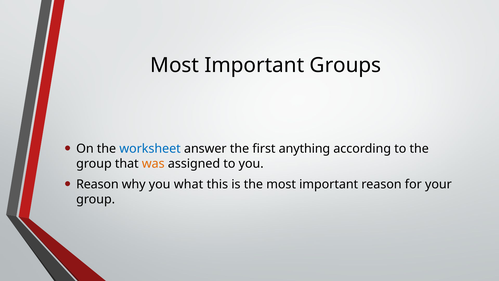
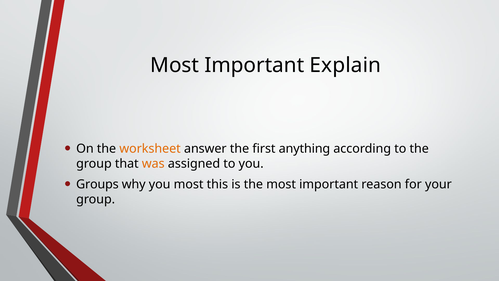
Groups: Groups -> Explain
worksheet colour: blue -> orange
Reason at (97, 184): Reason -> Groups
you what: what -> most
